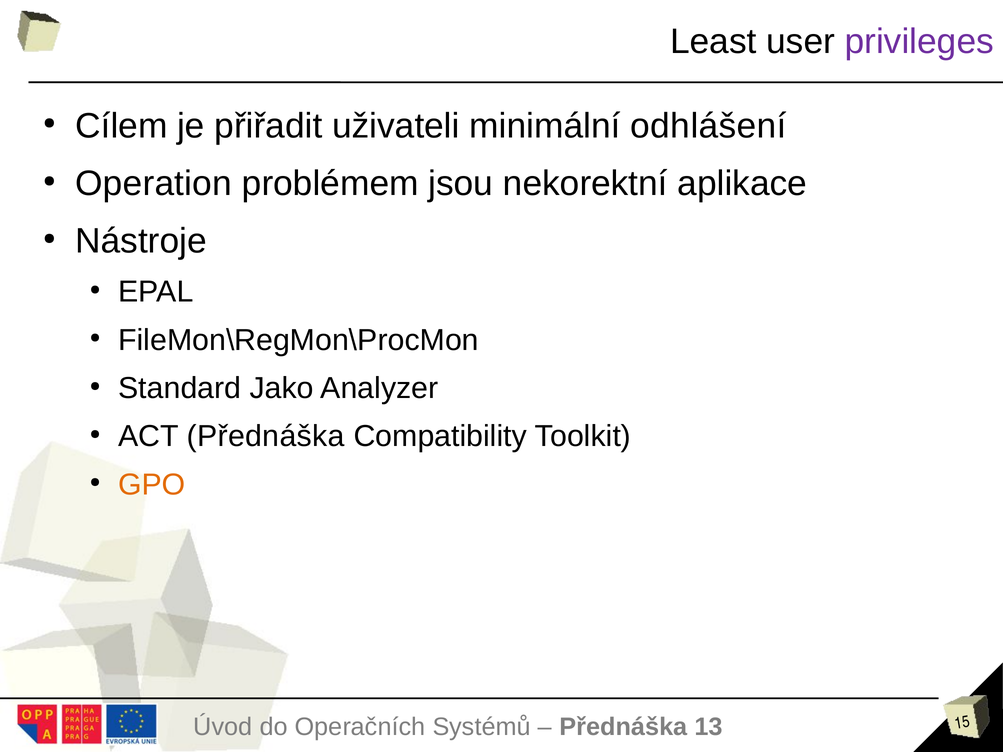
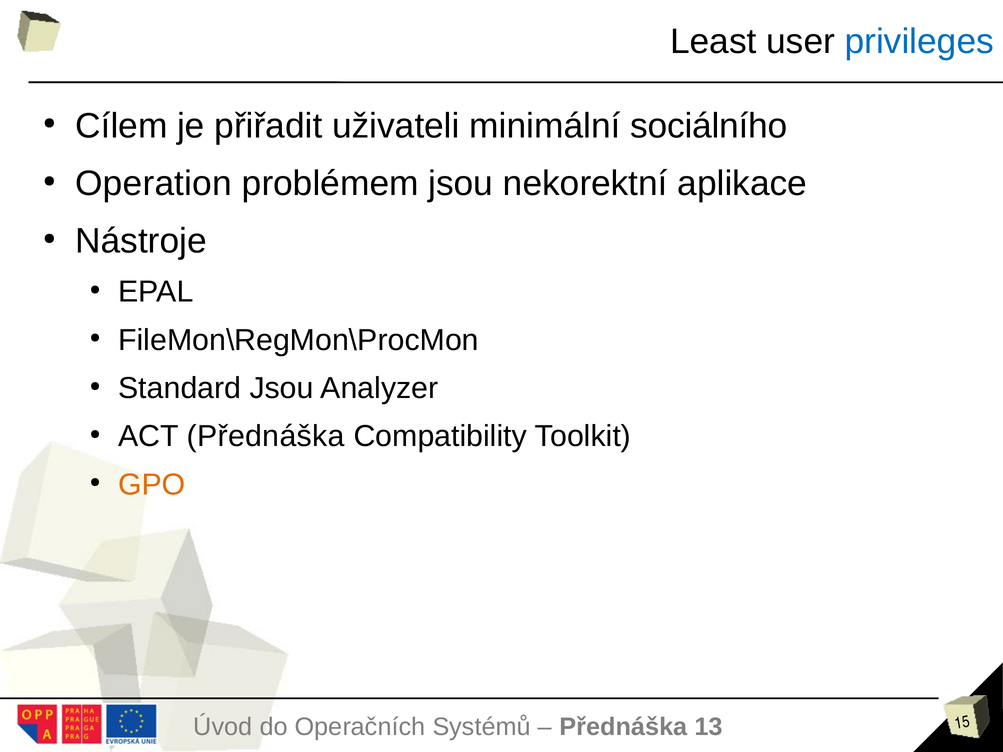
privileges colour: purple -> blue
odhlášení: odhlášení -> sociálního
Standard Jako: Jako -> Jsou
